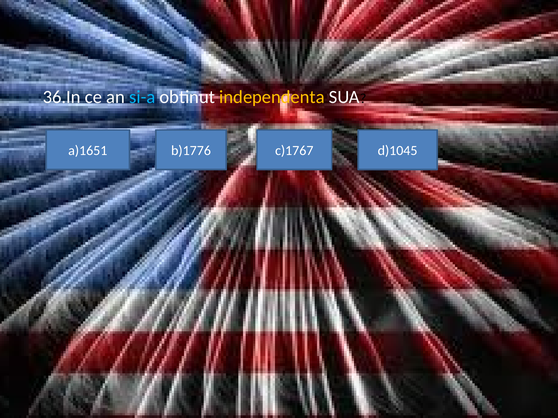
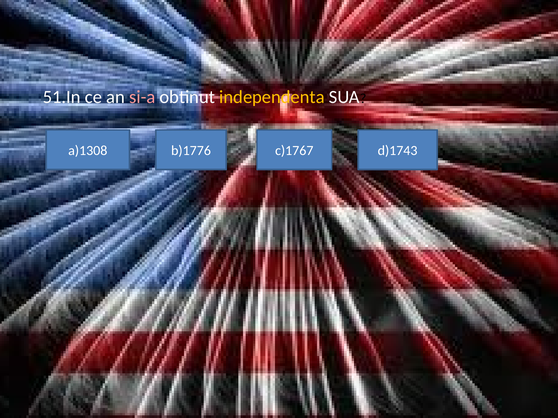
36.In: 36.In -> 51.In
si-a colour: light blue -> pink
a)1651: a)1651 -> a)1308
d)1045: d)1045 -> d)1743
